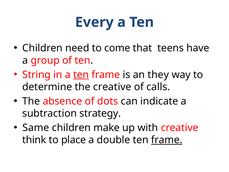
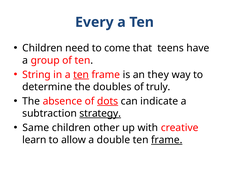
the creative: creative -> doubles
calls: calls -> truly
dots underline: none -> present
strategy underline: none -> present
make: make -> other
think: think -> learn
place: place -> allow
